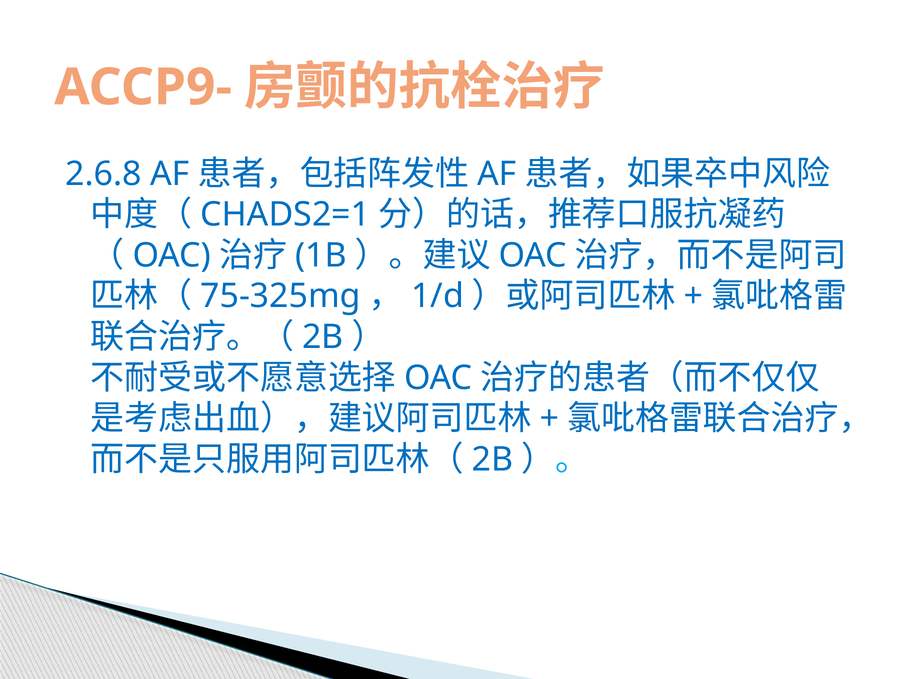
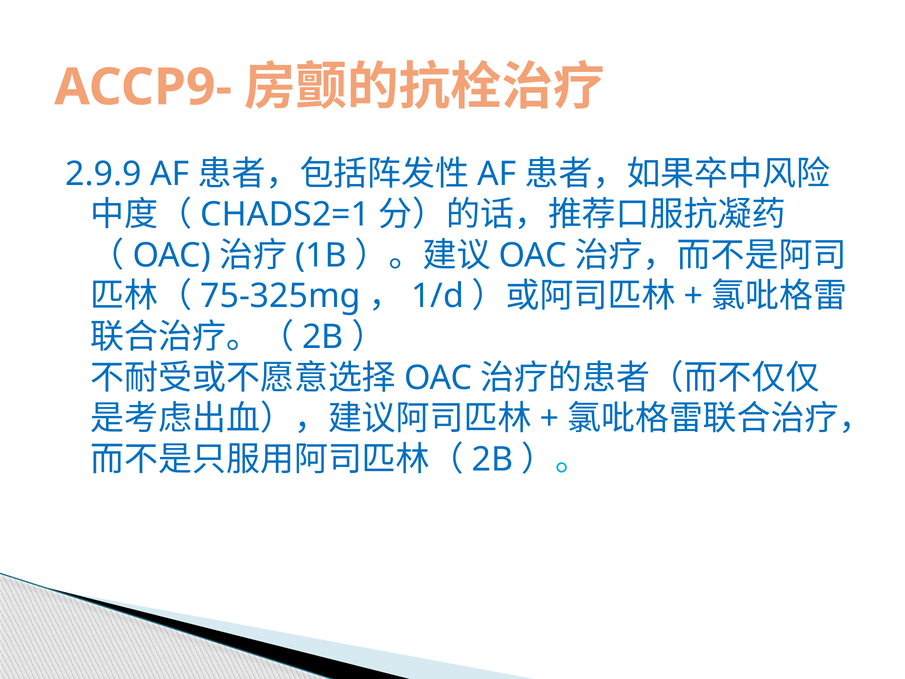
2.6.8: 2.6.8 -> 2.9.9
